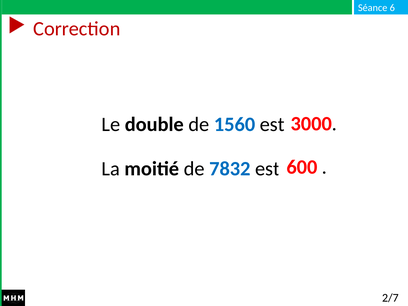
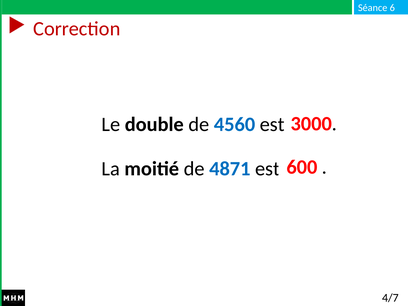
1560: 1560 -> 4560
7832: 7832 -> 4871
2/7: 2/7 -> 4/7
